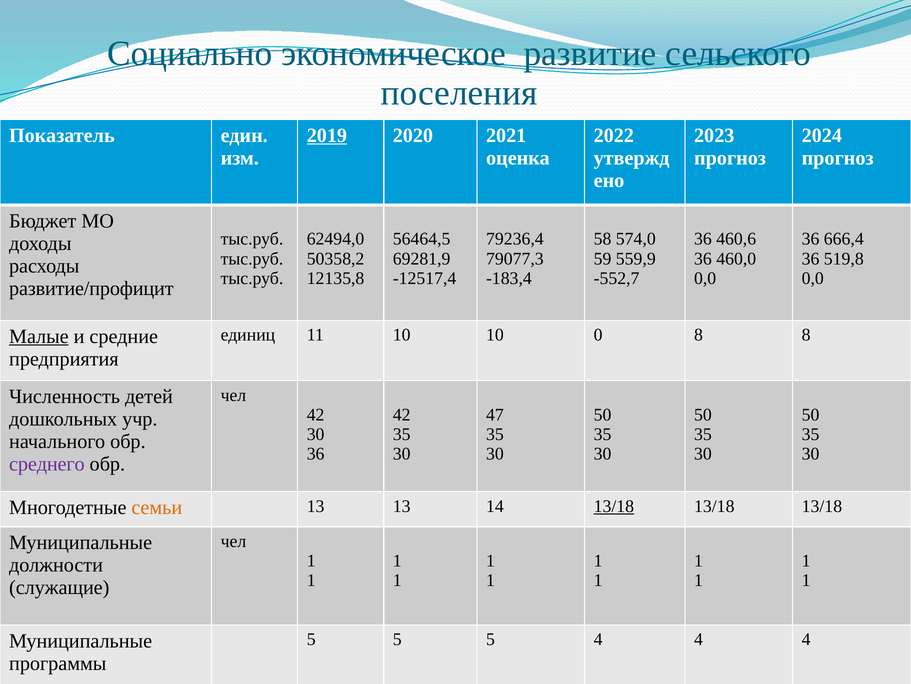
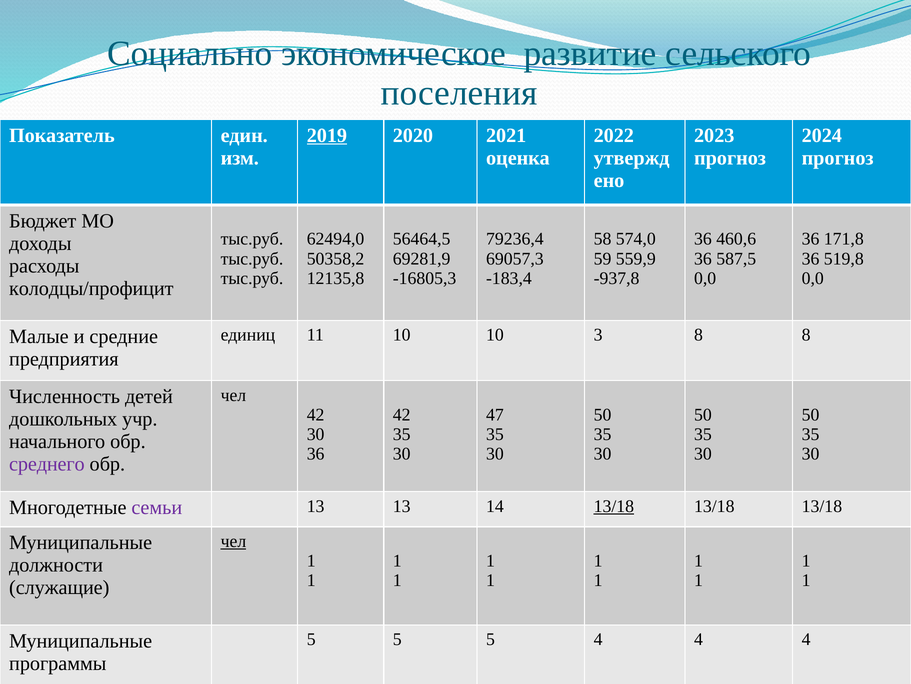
666,4: 666,4 -> 171,8
79077,3: 79077,3 -> 69057,3
460,0: 460,0 -> 587,5
-12517,4: -12517,4 -> -16805,3
-552,7: -552,7 -> -937,8
развитие/профицит: развитие/профицит -> колодцы/профицит
0: 0 -> 3
Малые underline: present -> none
семьи colour: orange -> purple
чел at (233, 541) underline: none -> present
